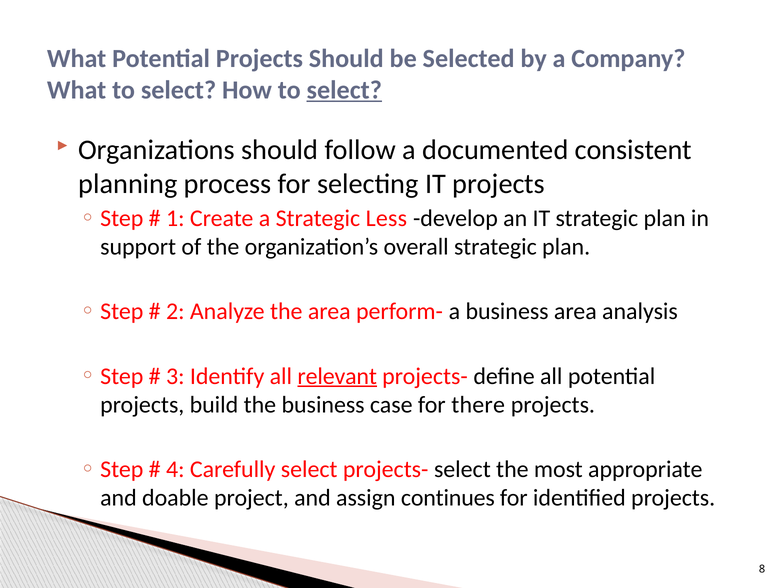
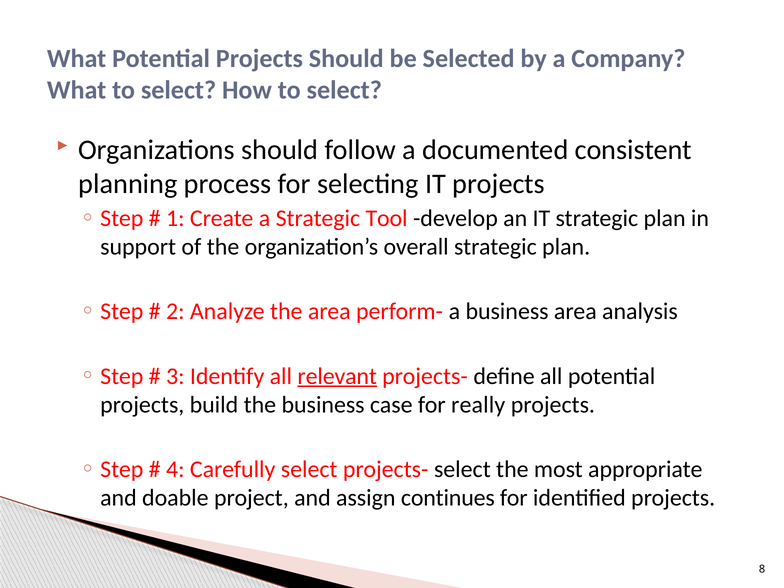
select at (344, 90) underline: present -> none
Less: Less -> Tool
there: there -> really
